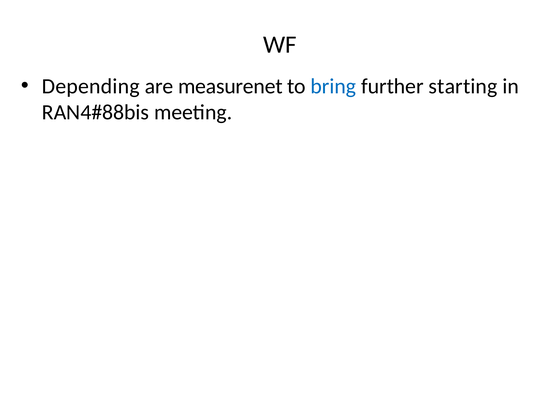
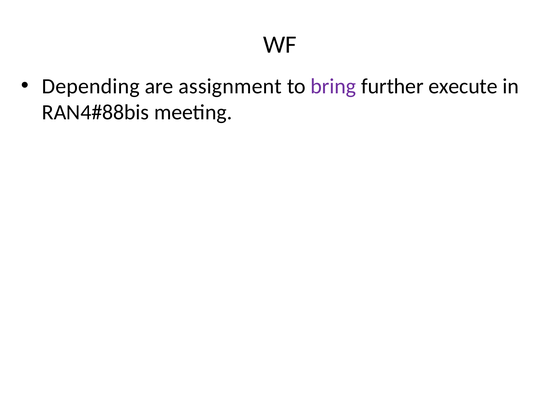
measurenet: measurenet -> assignment
bring colour: blue -> purple
starting: starting -> execute
